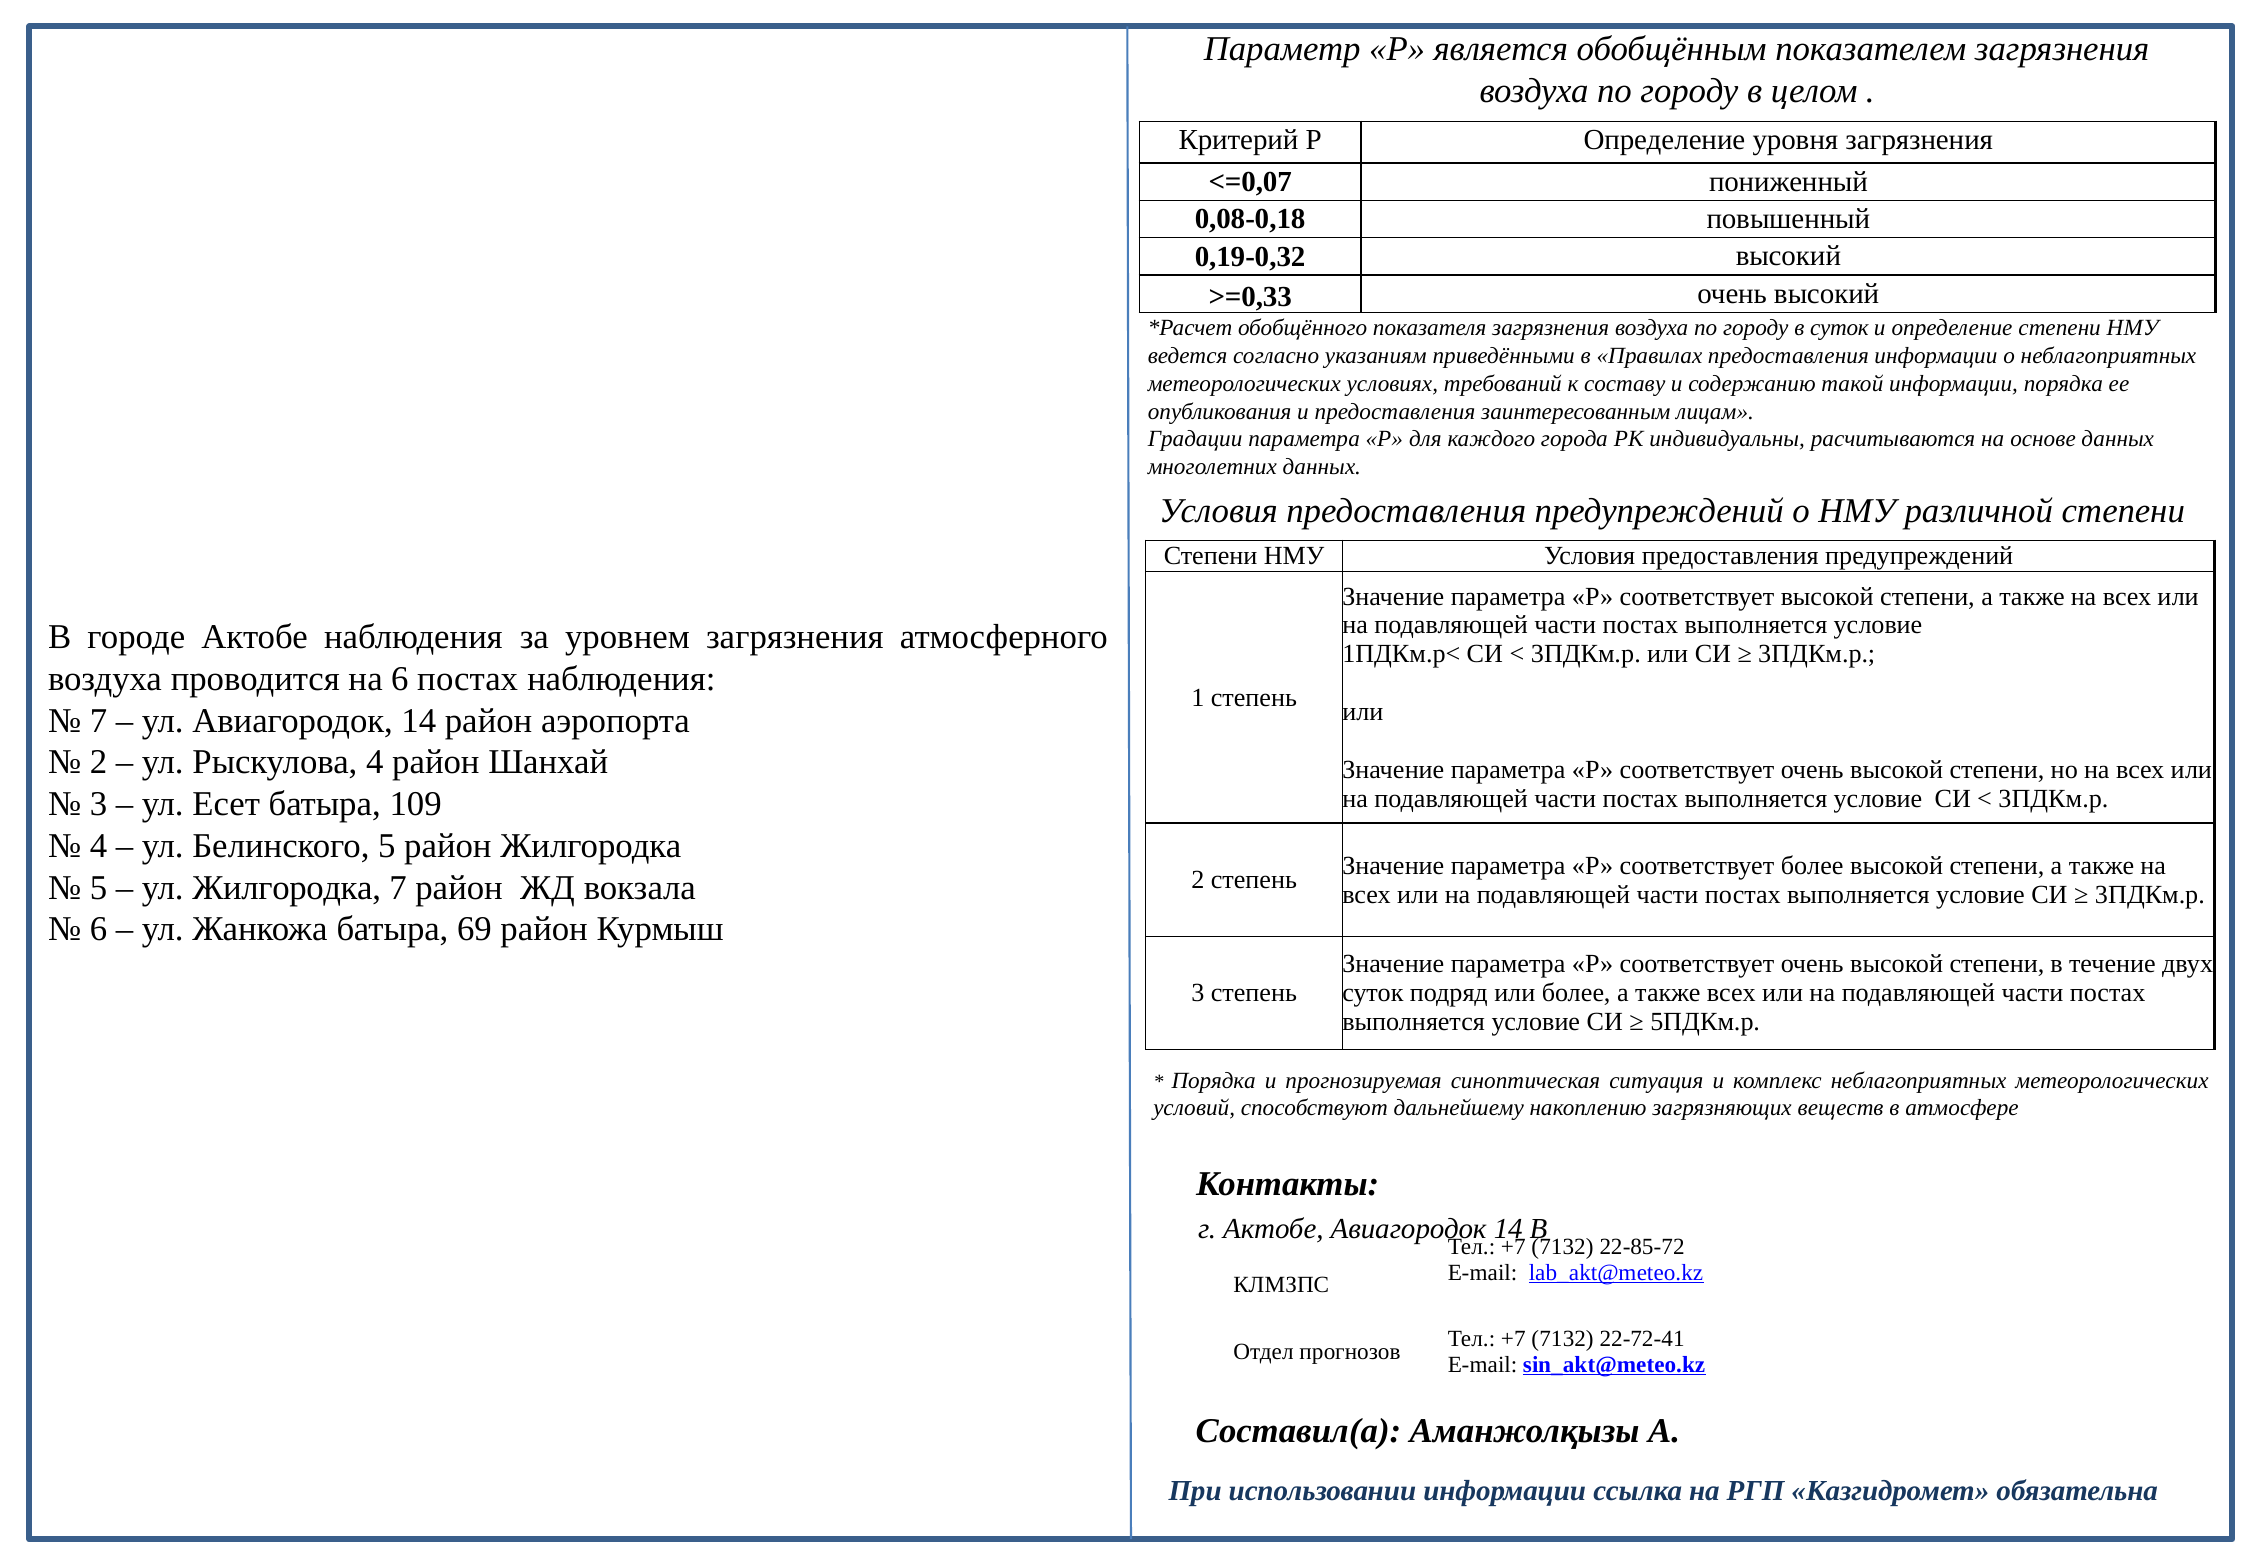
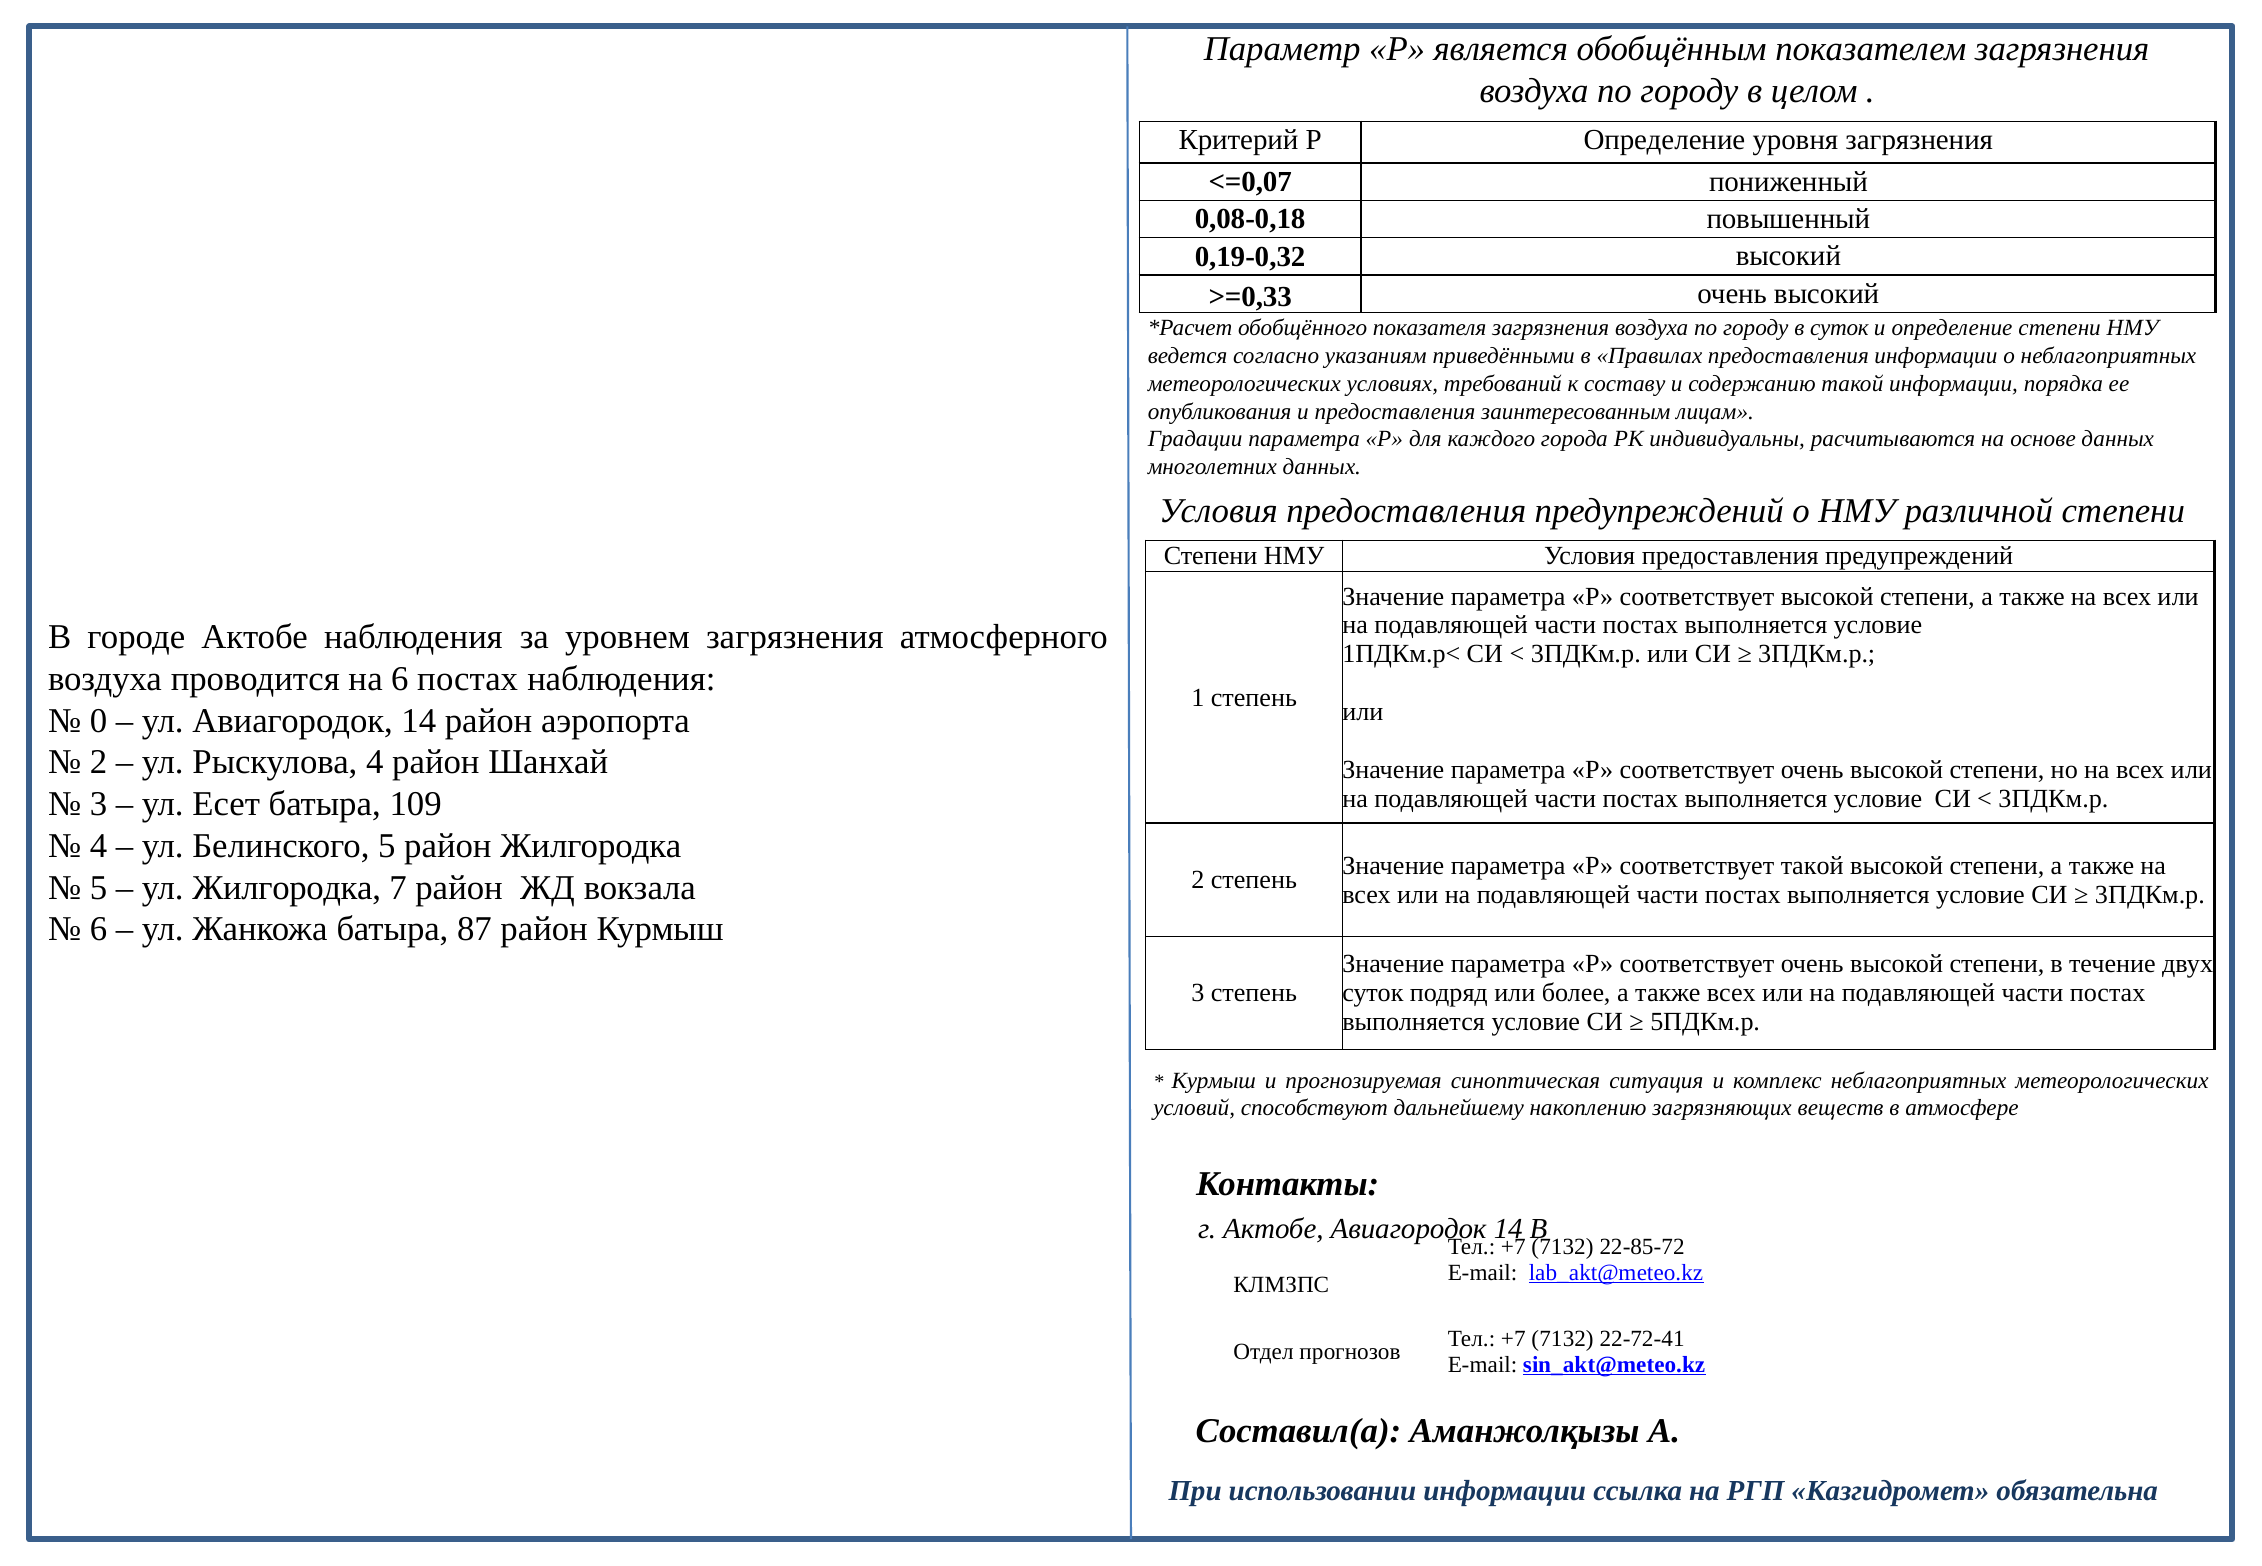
7 at (99, 721): 7 -> 0
соответствует более: более -> такой
69: 69 -> 87
Порядка at (1214, 1080): Порядка -> Курмыш
